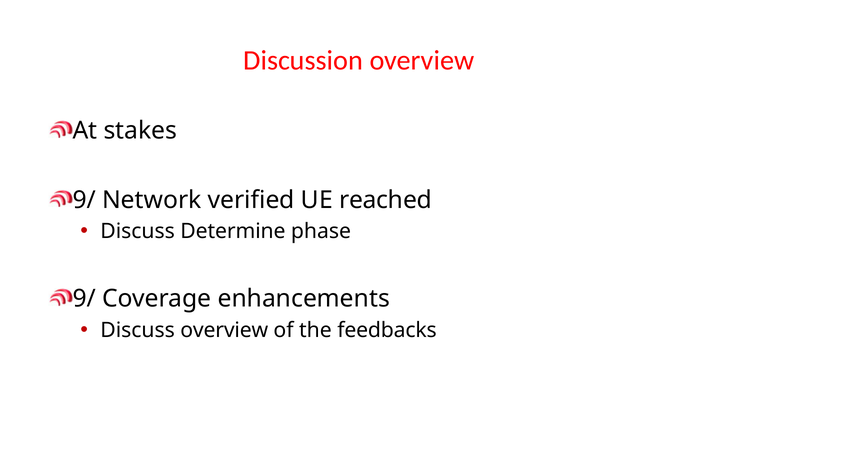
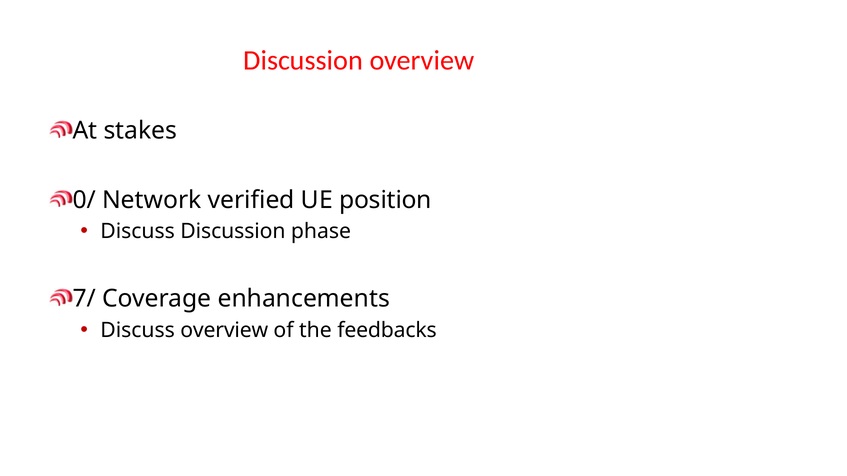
9/ at (84, 200): 9/ -> 0/
reached: reached -> position
Discuss Determine: Determine -> Discussion
9/ at (84, 299): 9/ -> 7/
